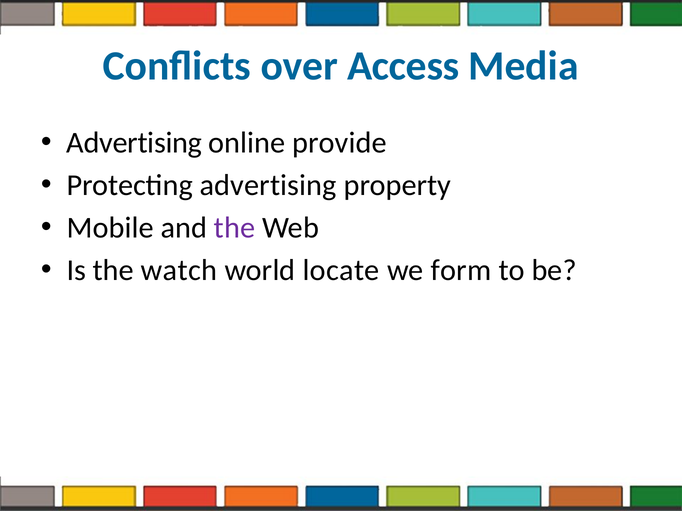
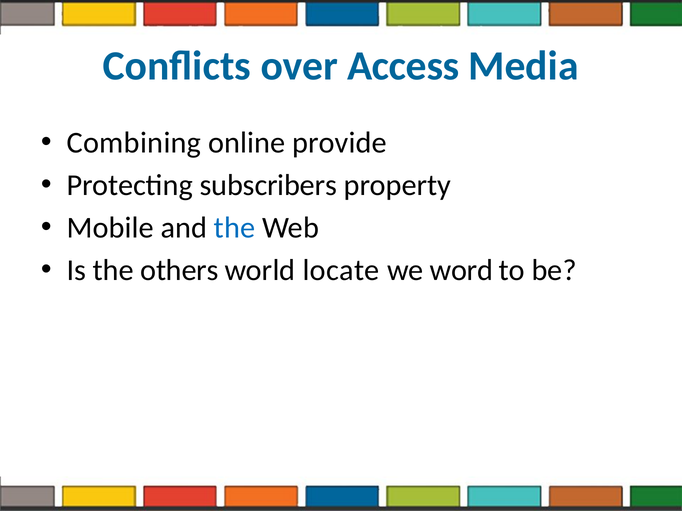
Advertising at (134, 143): Advertising -> Combining
Protecting advertising: advertising -> subscribers
the at (235, 228) colour: purple -> blue
watch: watch -> others
form: form -> word
